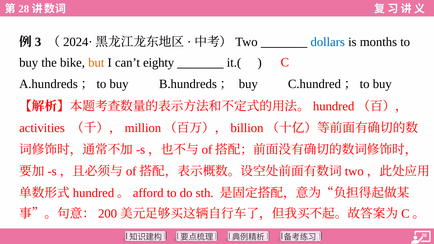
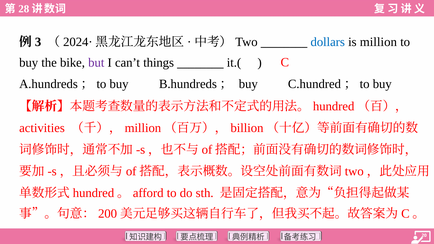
months: months -> million
but colour: orange -> purple
eighty: eighty -> things
